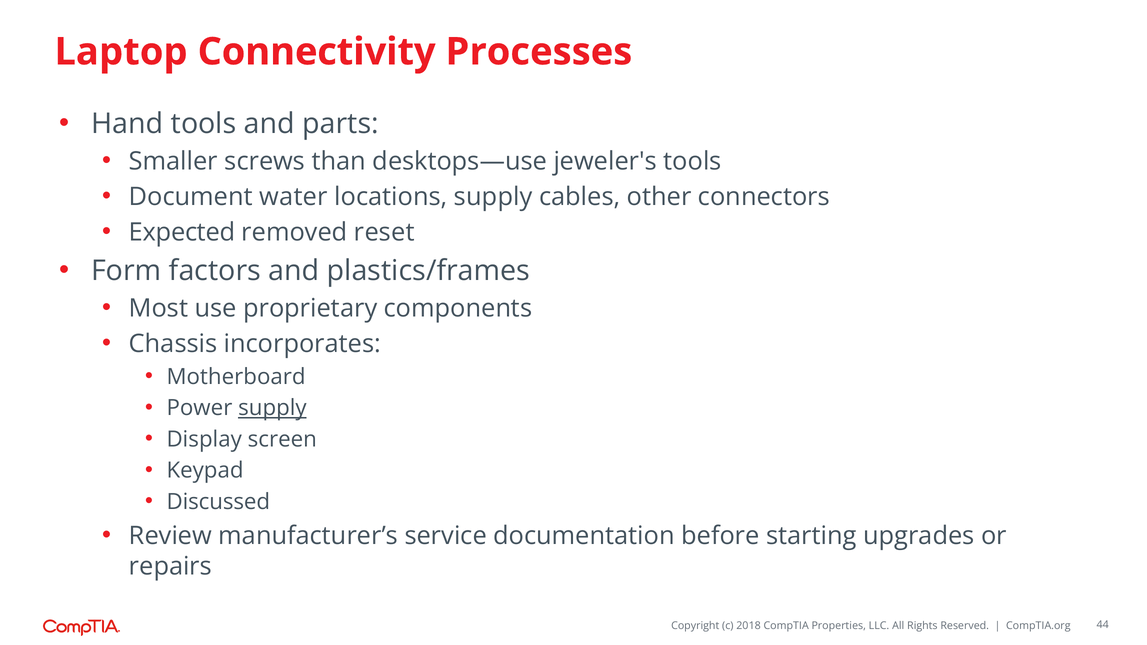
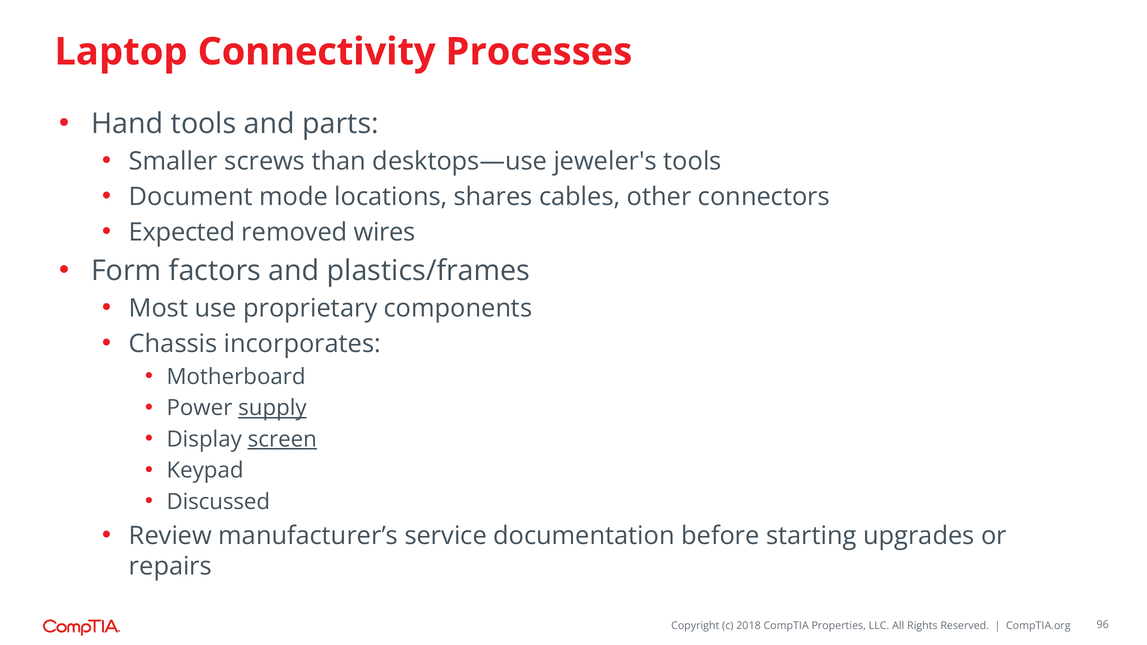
water: water -> mode
locations supply: supply -> shares
reset: reset -> wires
screen underline: none -> present
44: 44 -> 96
